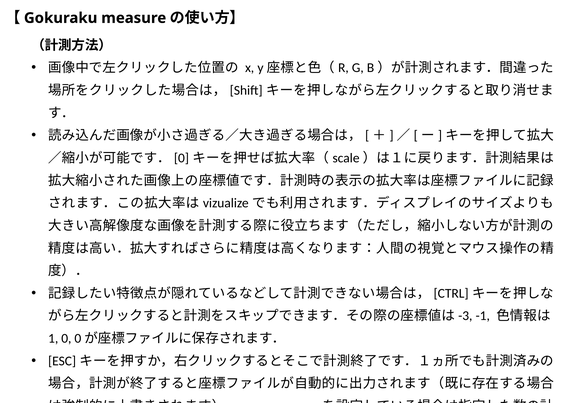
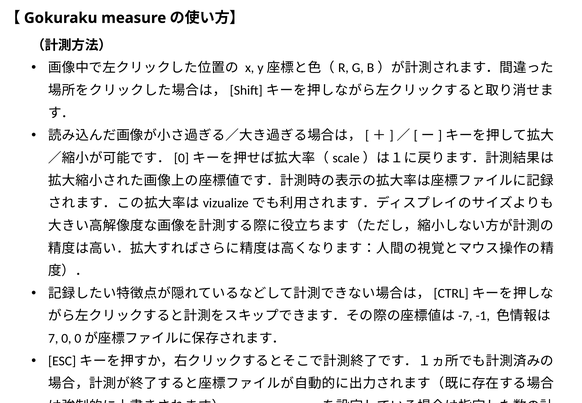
-3: -3 -> -7
1: 1 -> 7
